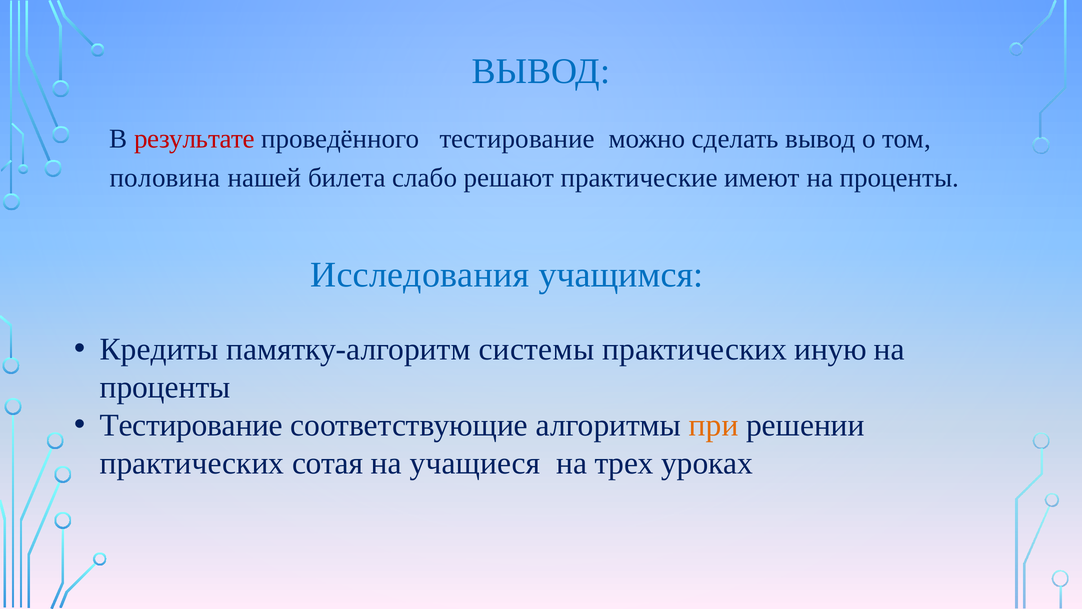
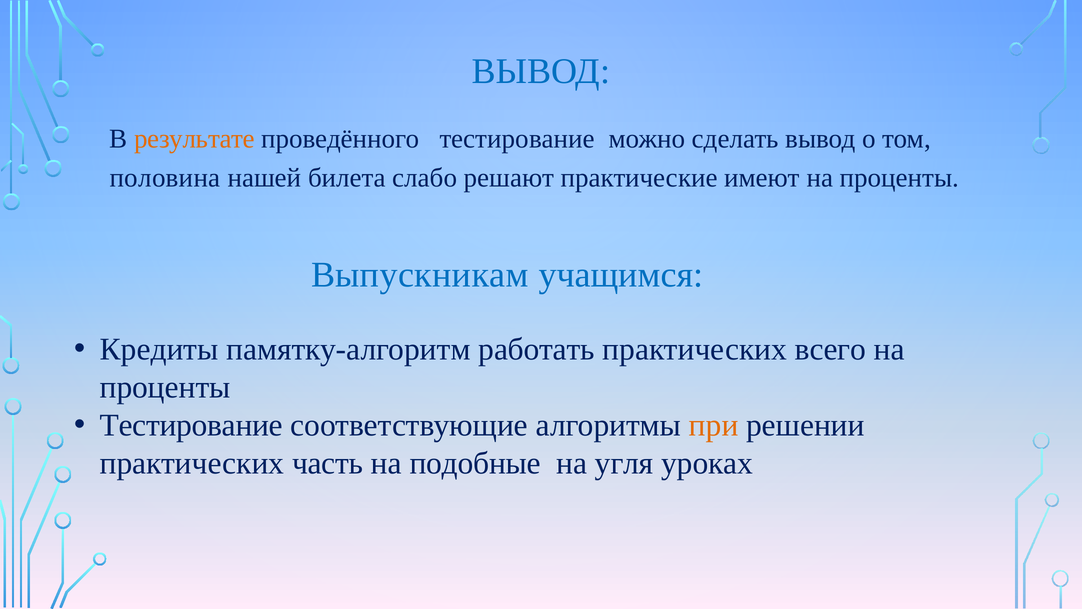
результате colour: red -> orange
Исследования: Исследования -> Выпускникам
системы: системы -> работать
иную: иную -> всего
сотая: сотая -> часть
учащиеся: учащиеся -> подобные
трех: трех -> угля
